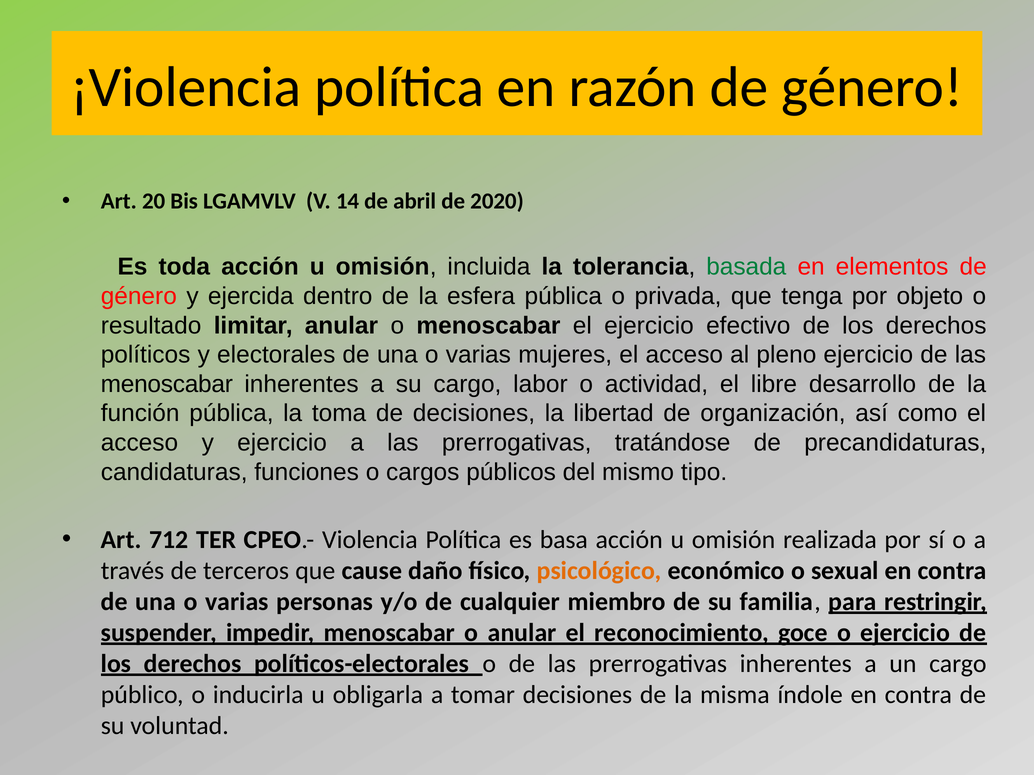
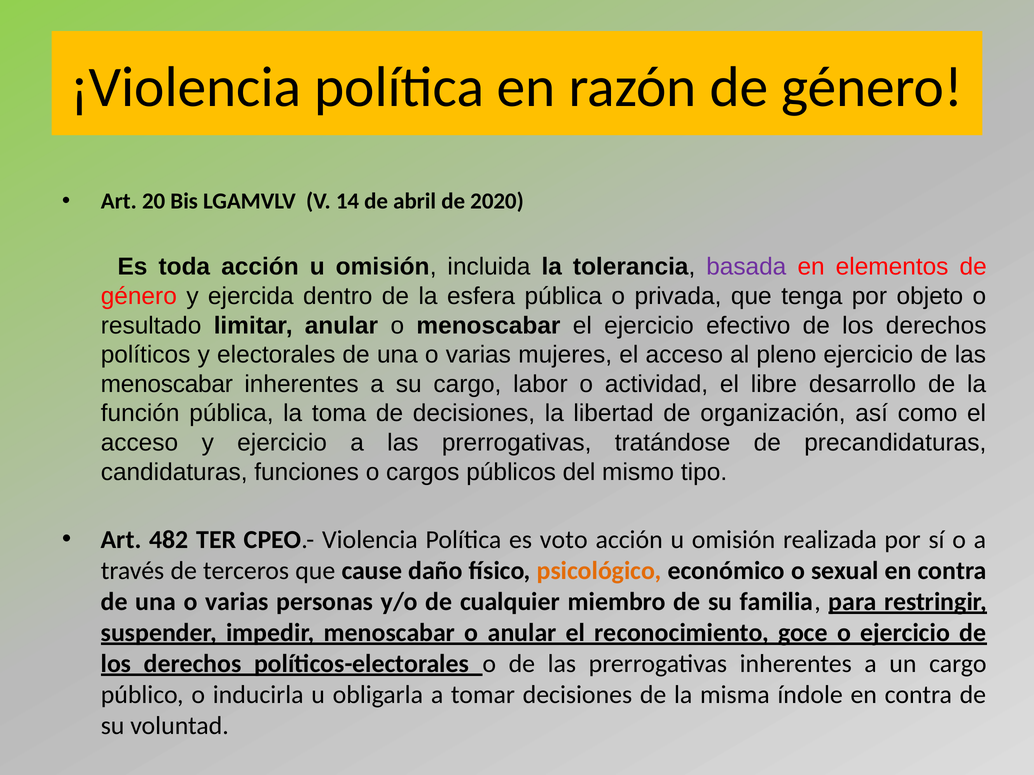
basada colour: green -> purple
712: 712 -> 482
basa: basa -> voto
